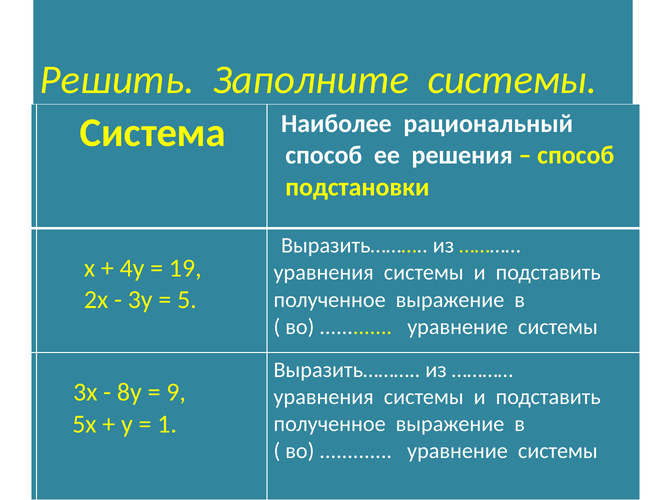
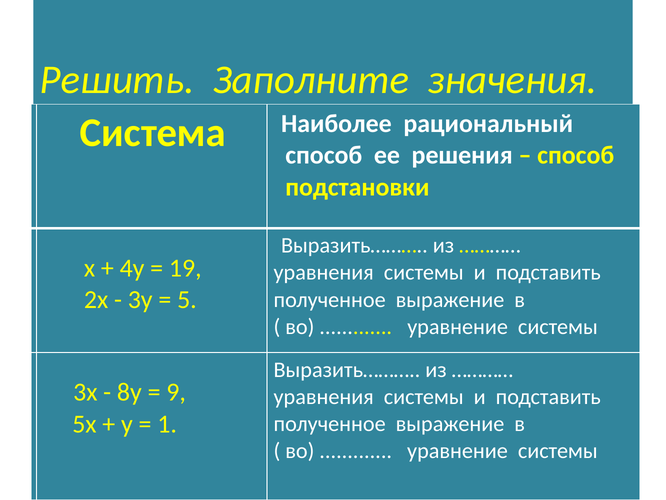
Заполните системы: системы -> значения
